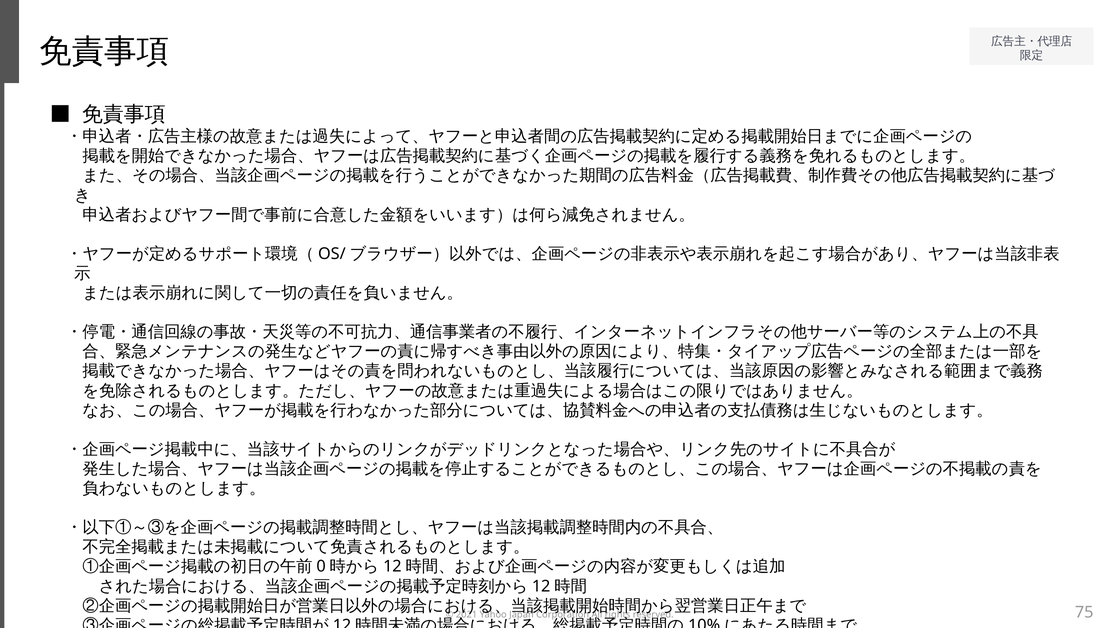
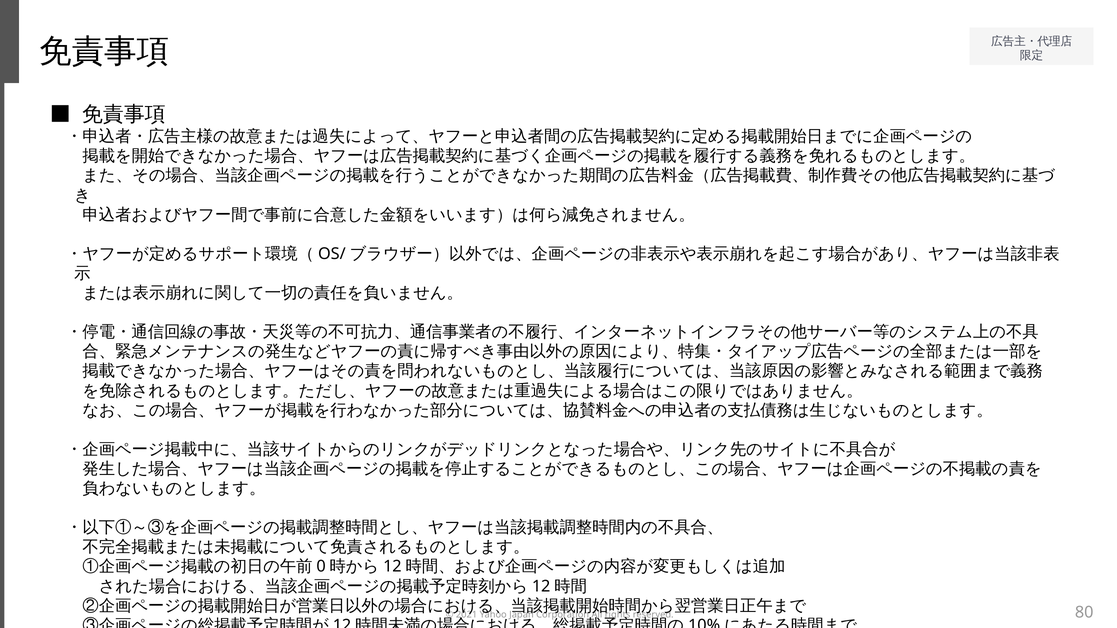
75: 75 -> 80
